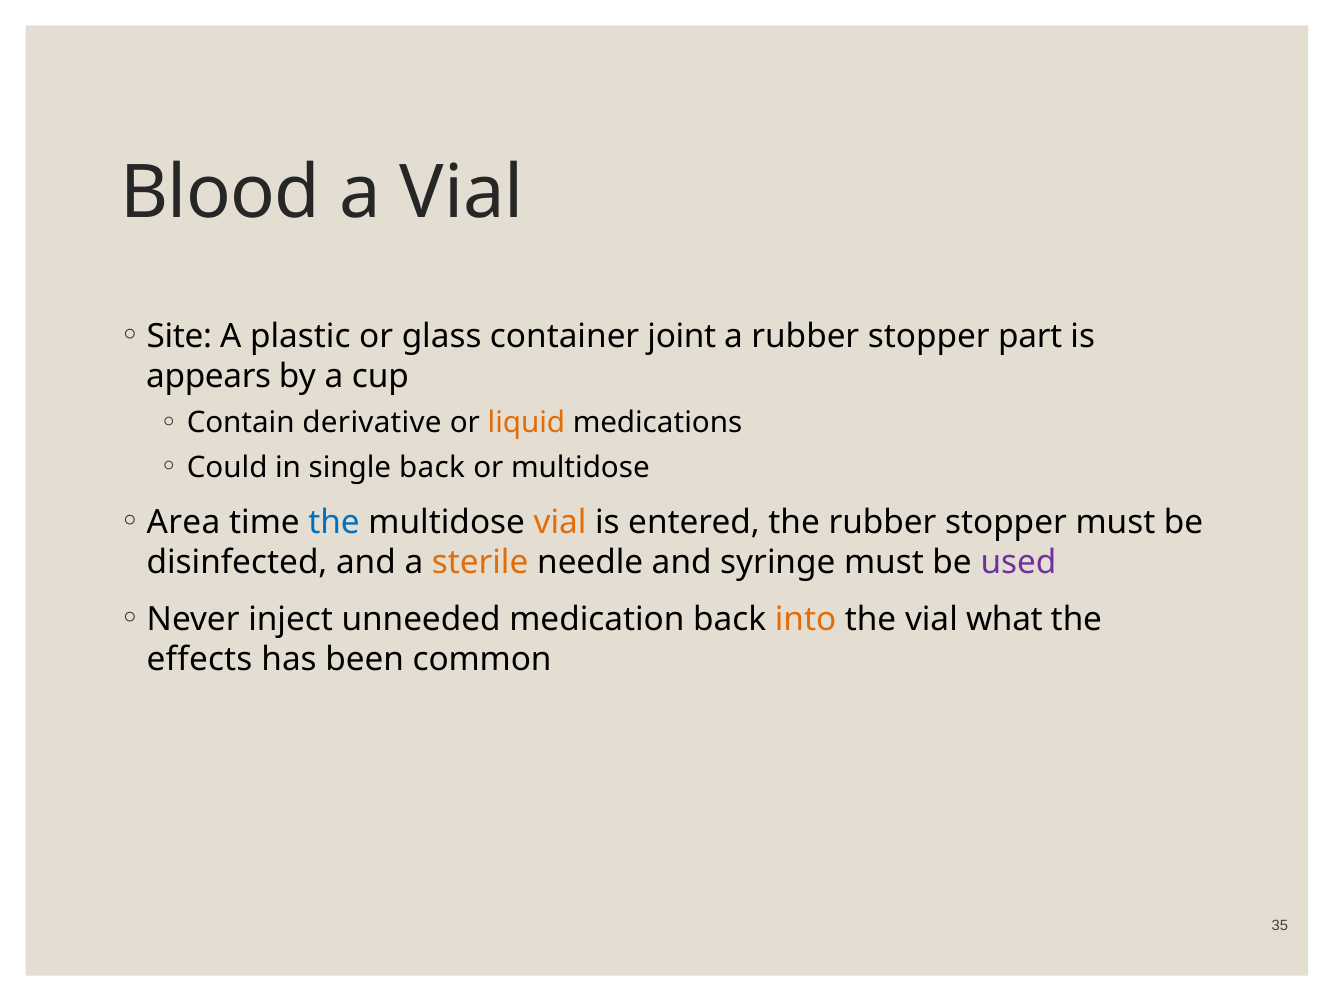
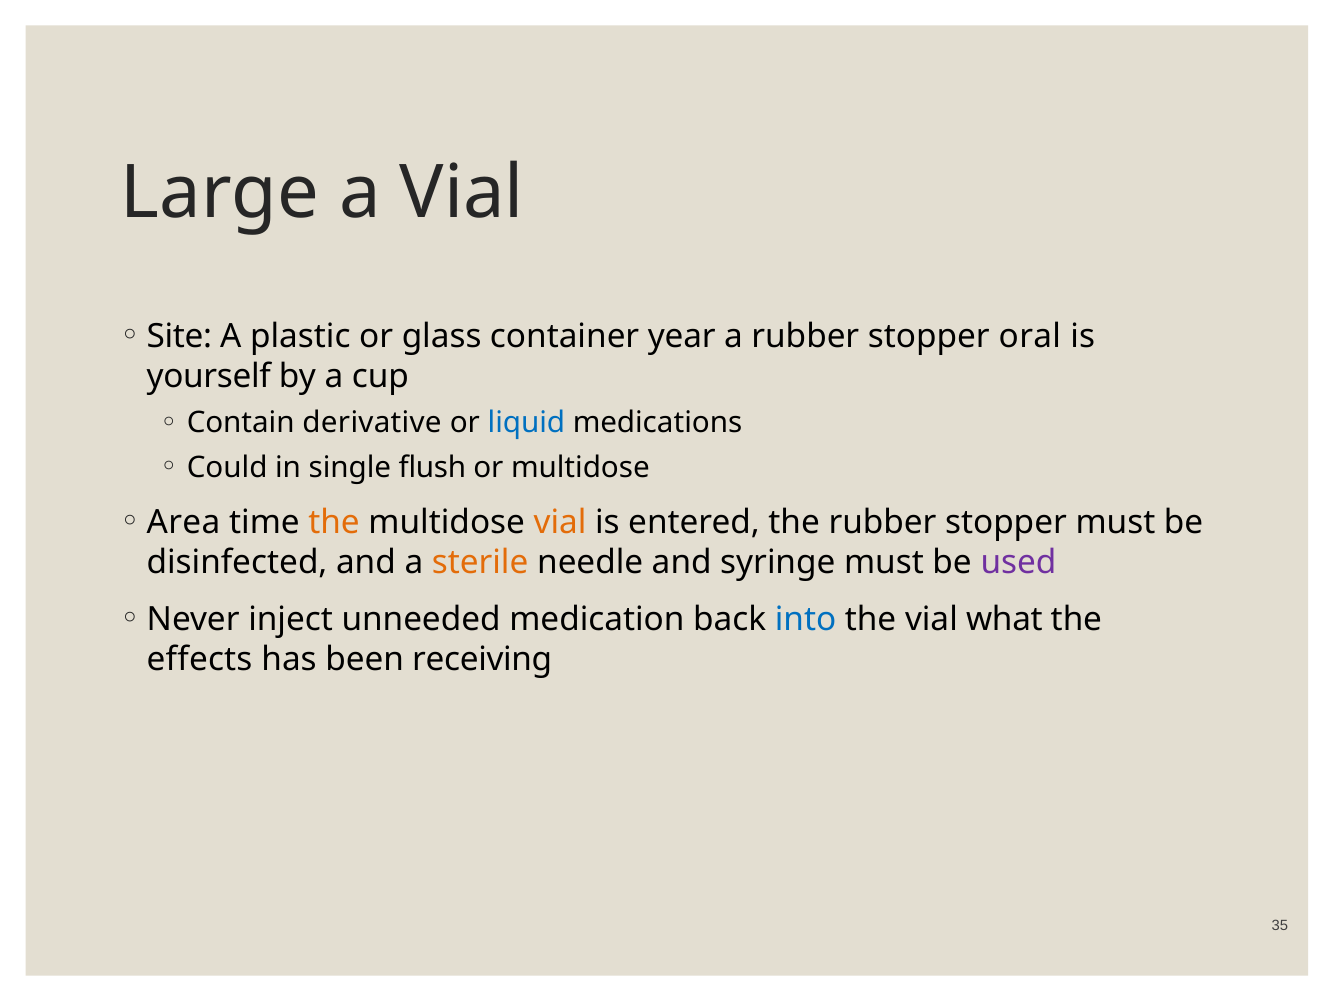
Blood: Blood -> Large
joint: joint -> year
part: part -> oral
appears: appears -> yourself
liquid colour: orange -> blue
single back: back -> flush
the at (334, 522) colour: blue -> orange
into colour: orange -> blue
common: common -> receiving
